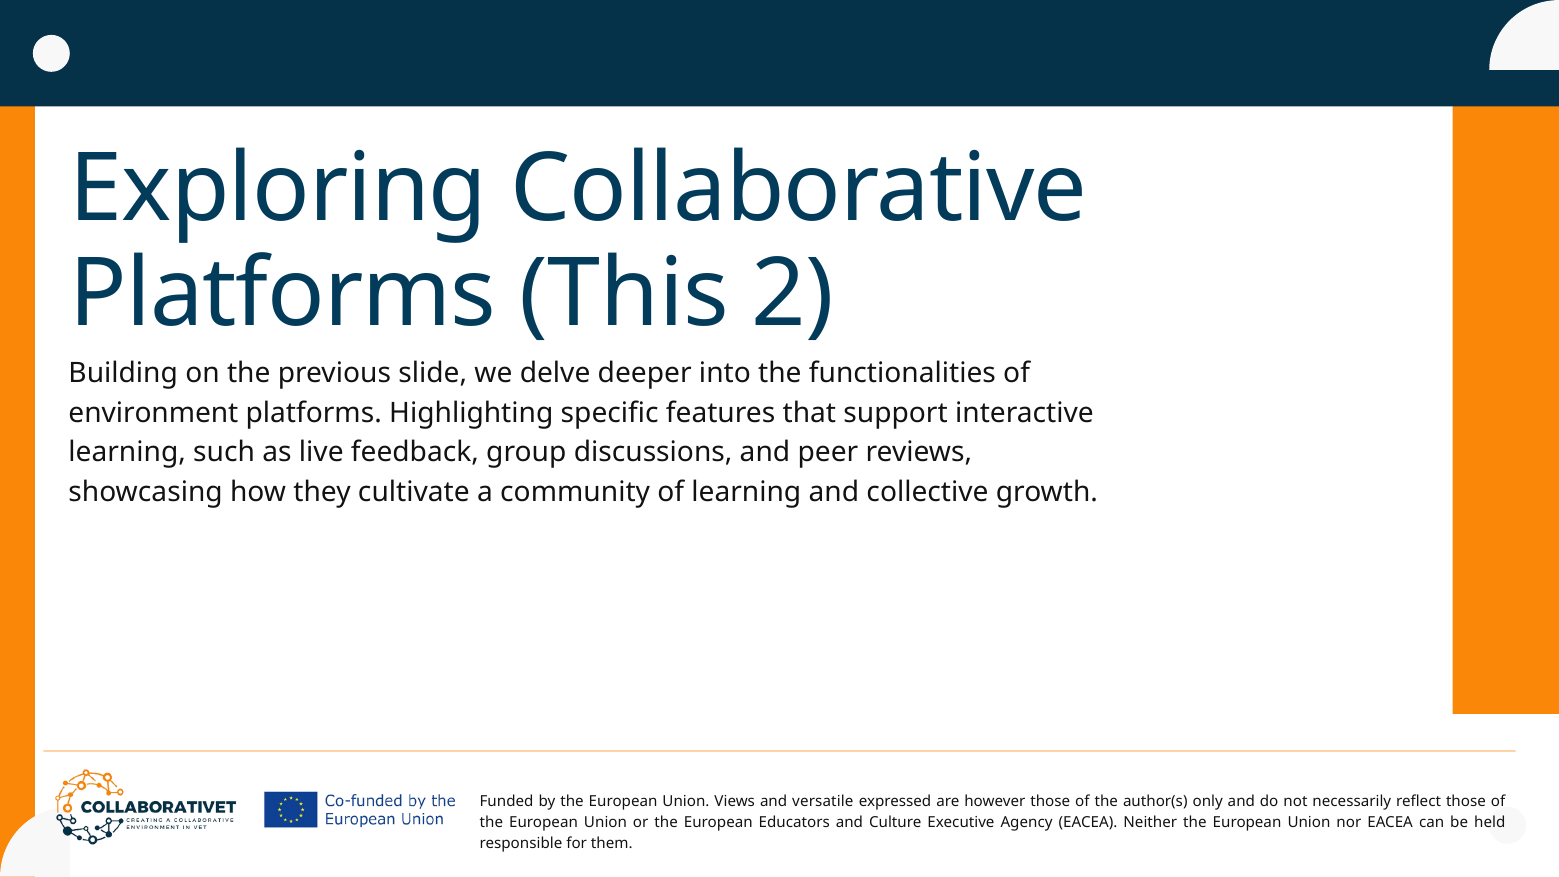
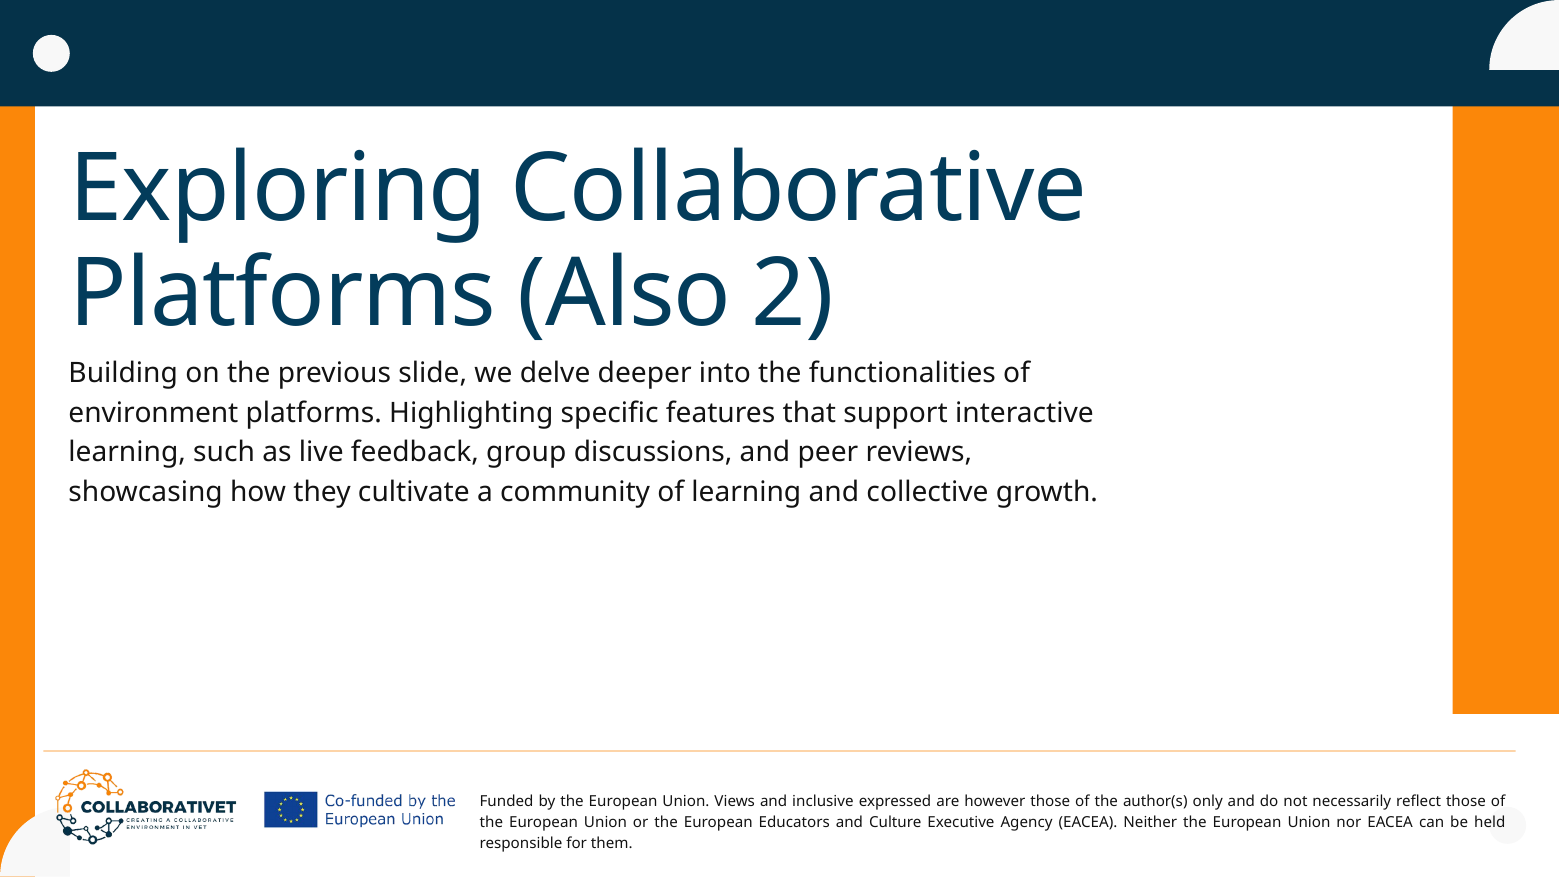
This: This -> Also
versatile: versatile -> inclusive
